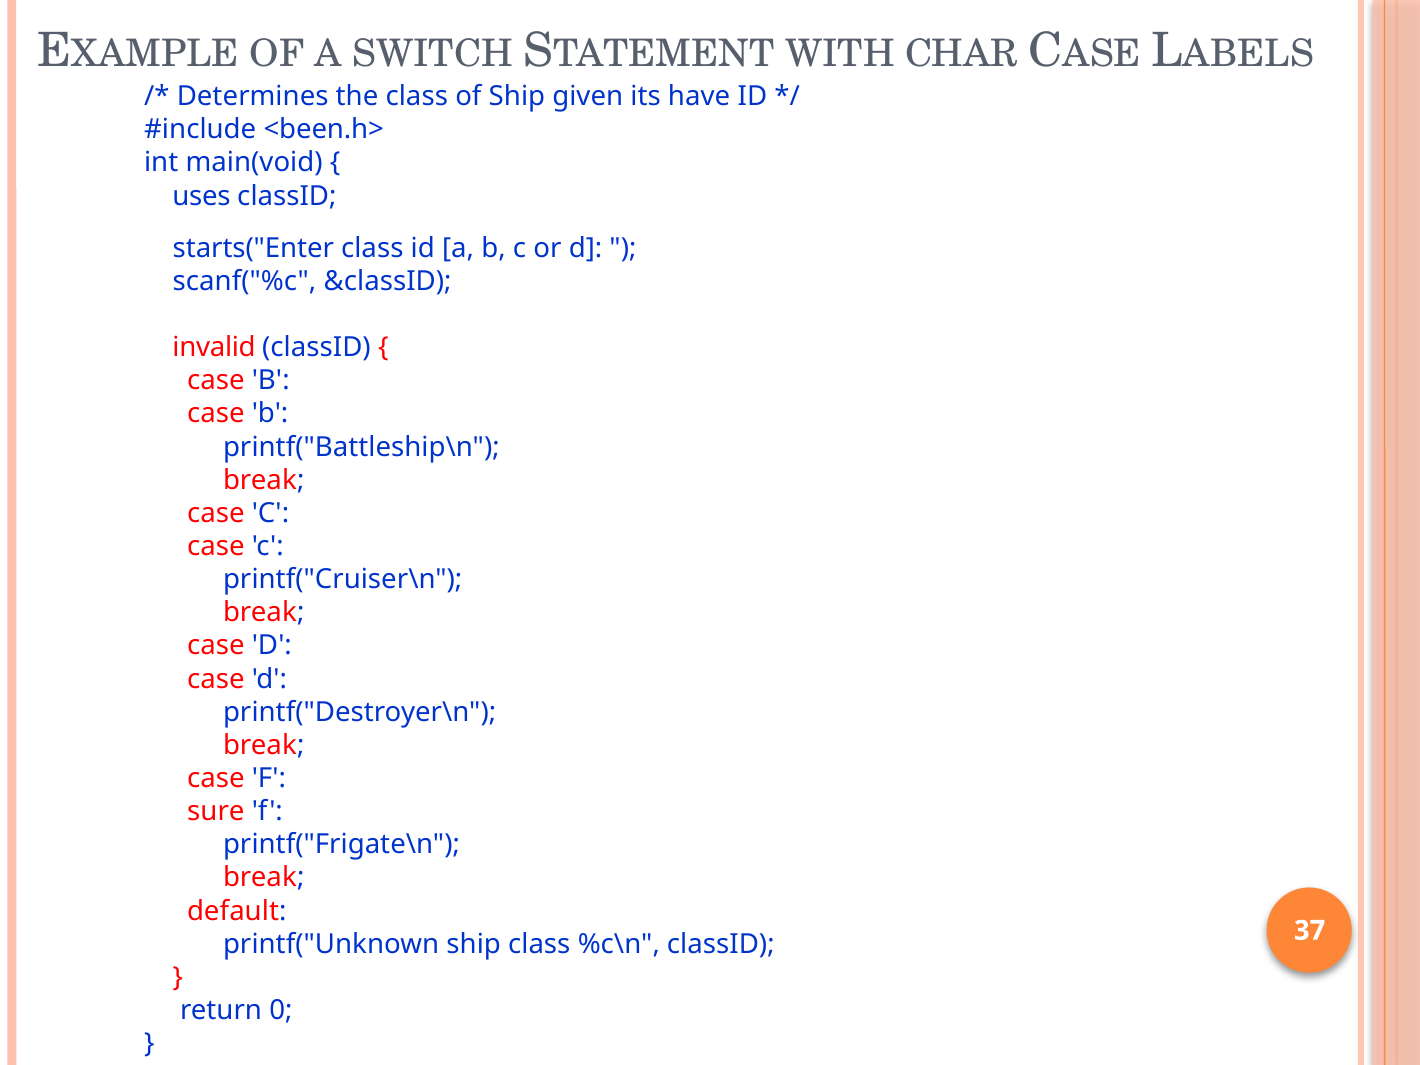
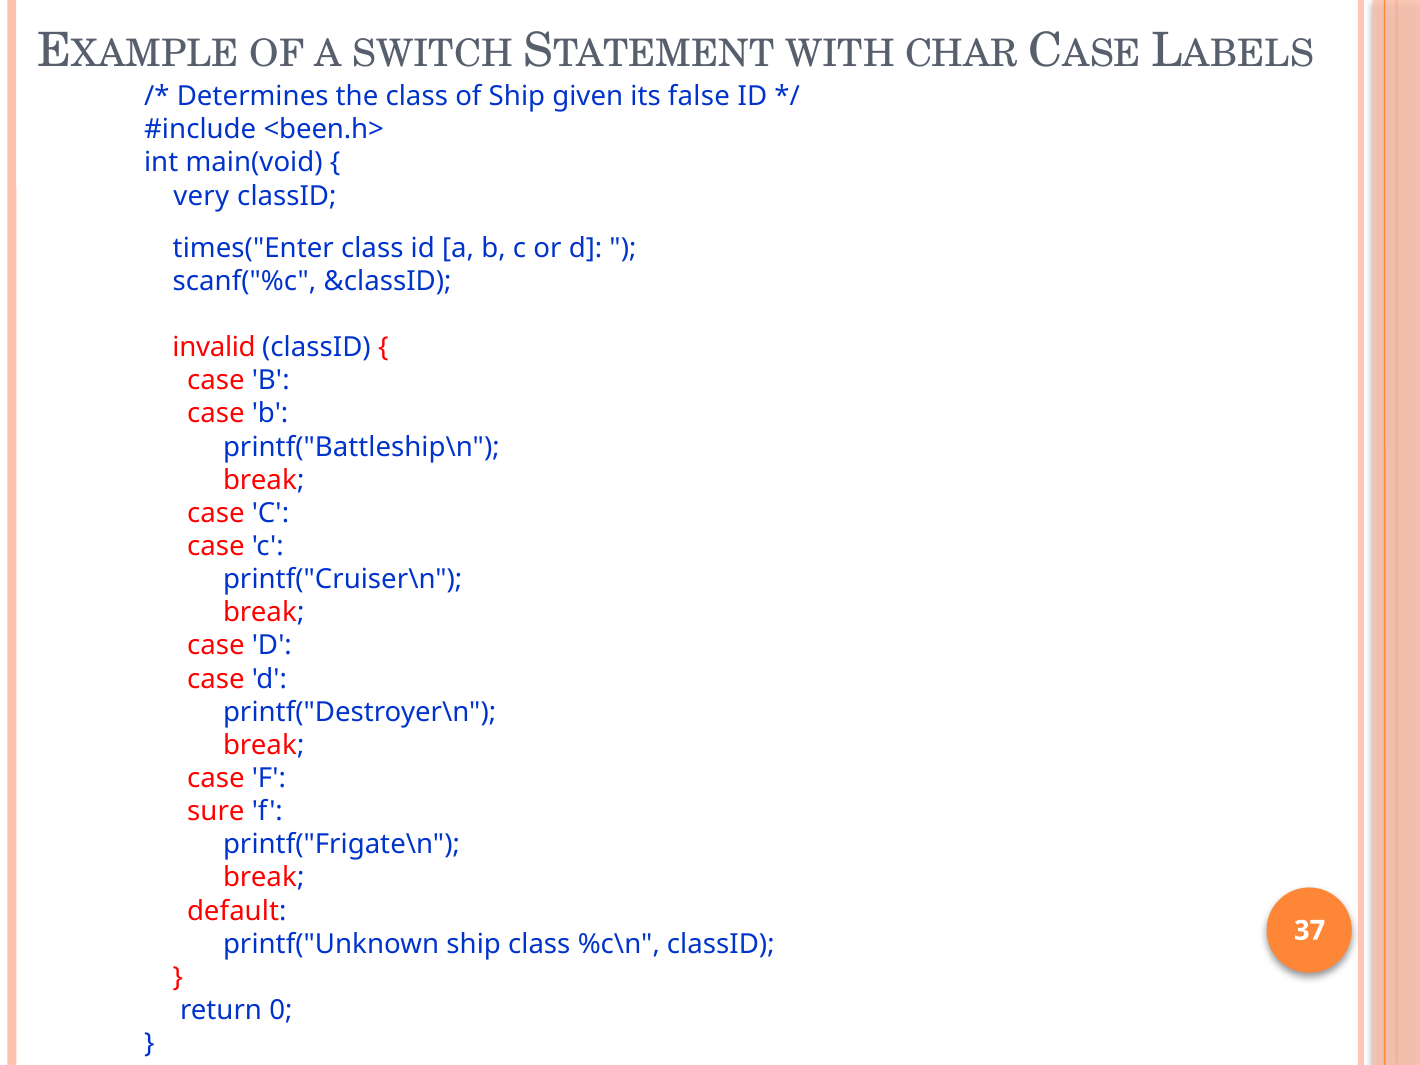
have: have -> false
uses: uses -> very
starts("Enter: starts("Enter -> times("Enter
